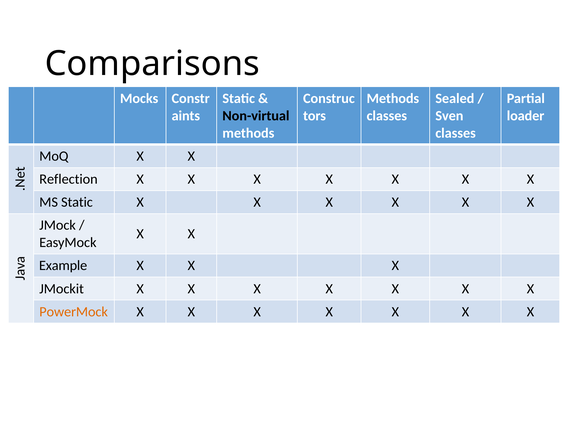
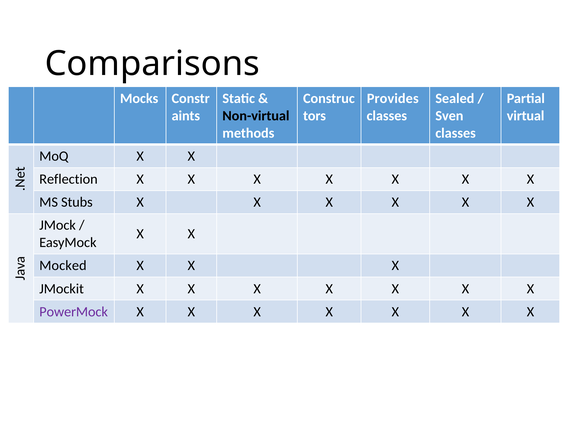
Methods at (393, 98): Methods -> Provides
loader: loader -> virtual
MS Static: Static -> Stubs
Example: Example -> Mocked
PowerMock colour: orange -> purple
